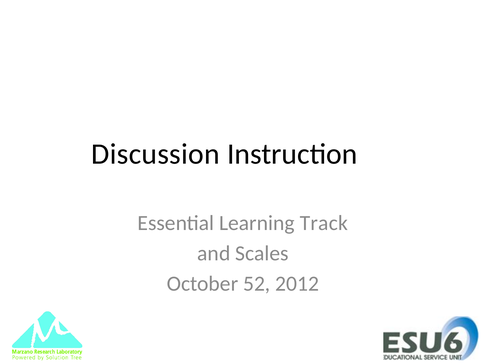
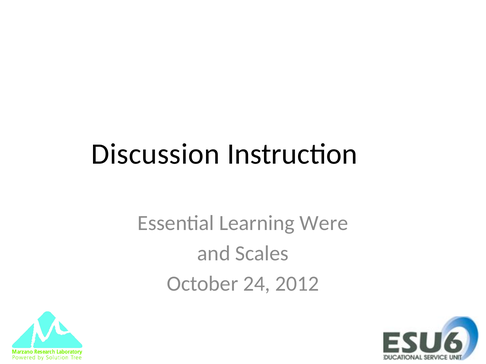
Track: Track -> Were
52: 52 -> 24
